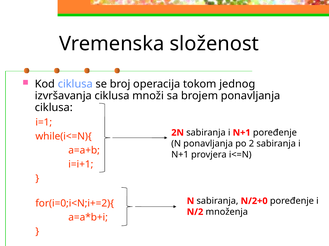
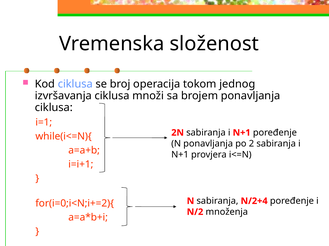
N/2+0: N/2+0 -> N/2+4
